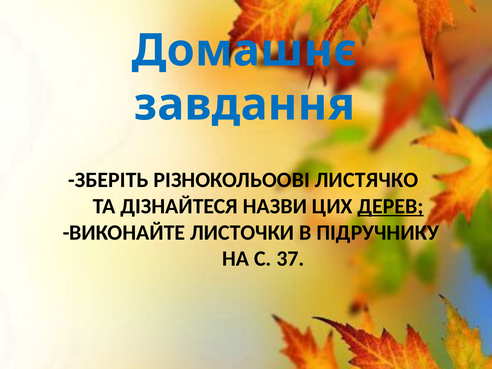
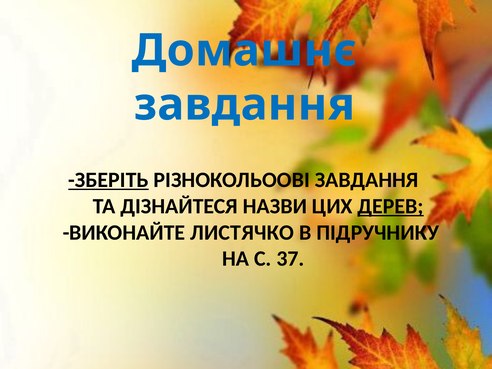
ЗБЕРІТЬ underline: none -> present
РІЗНОКОЛЬООВІ ЛИСТЯЧКО: ЛИСТЯЧКО -> ЗАВДАННЯ
ЛИСТОЧКИ: ЛИСТОЧКИ -> ЛИСТЯЧКО
